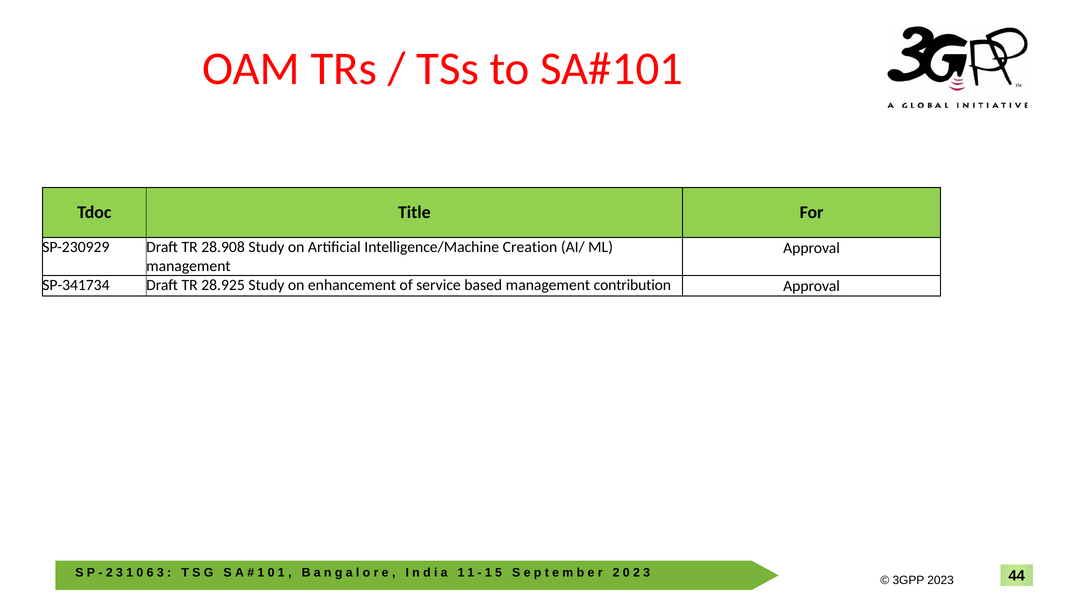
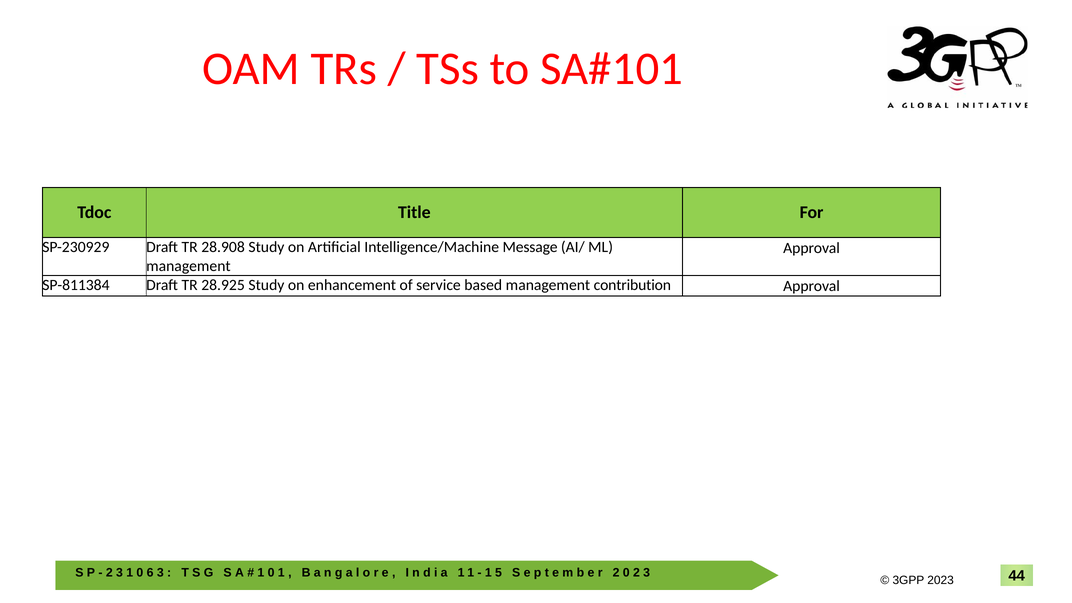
Creation: Creation -> Message
SP-341734: SP-341734 -> SP-811384
